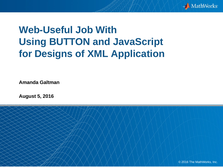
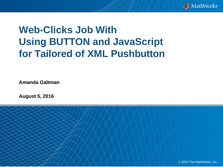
Web-Useful: Web-Useful -> Web-Clicks
Designs: Designs -> Tailored
Application: Application -> Pushbutton
